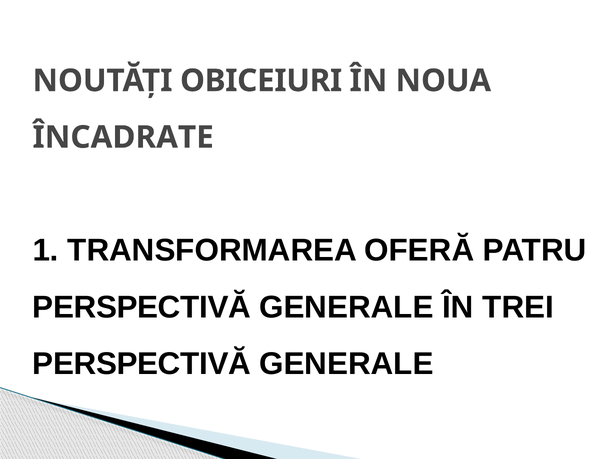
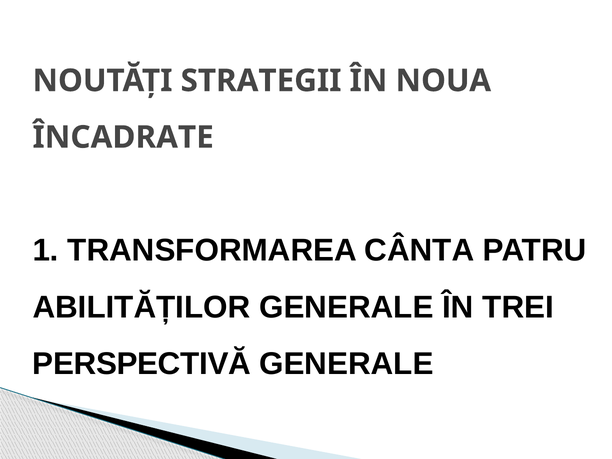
OBICEIURI: OBICEIURI -> STRATEGII
OFERĂ: OFERĂ -> CÂNTA
PERSPECTIVĂ at (142, 307): PERSPECTIVĂ -> ABILITĂȚILOR
